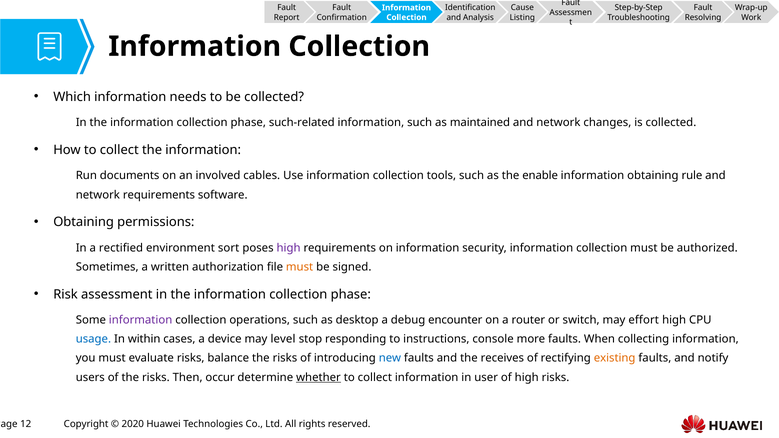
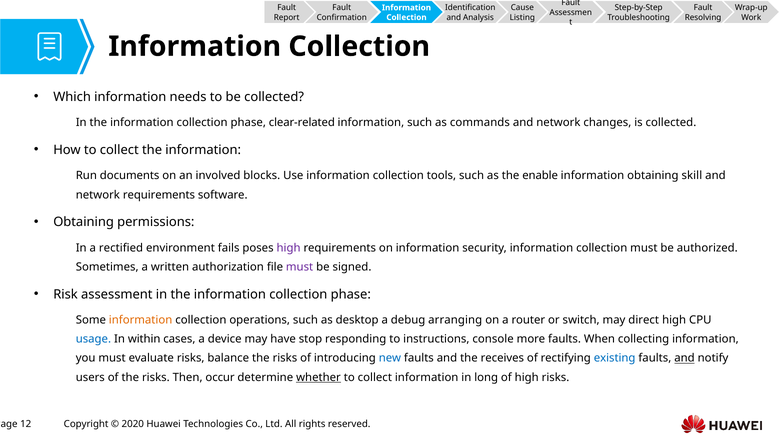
such-related: such-related -> clear-related
maintained: maintained -> commands
cables: cables -> blocks
rule: rule -> skill
sort: sort -> fails
must at (300, 267) colour: orange -> purple
information at (141, 320) colour: purple -> orange
encounter: encounter -> arranging
effort: effort -> direct
level: level -> have
existing colour: orange -> blue
and at (684, 358) underline: none -> present
user: user -> long
